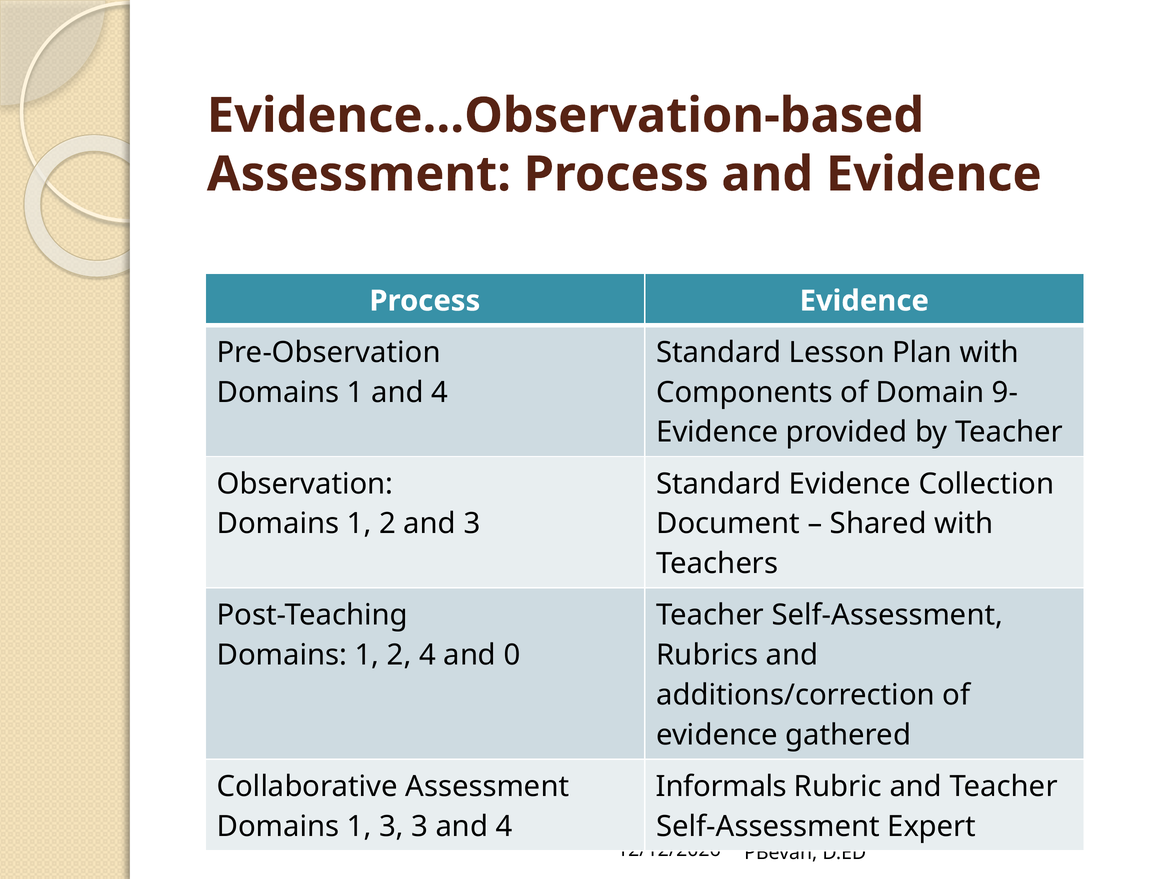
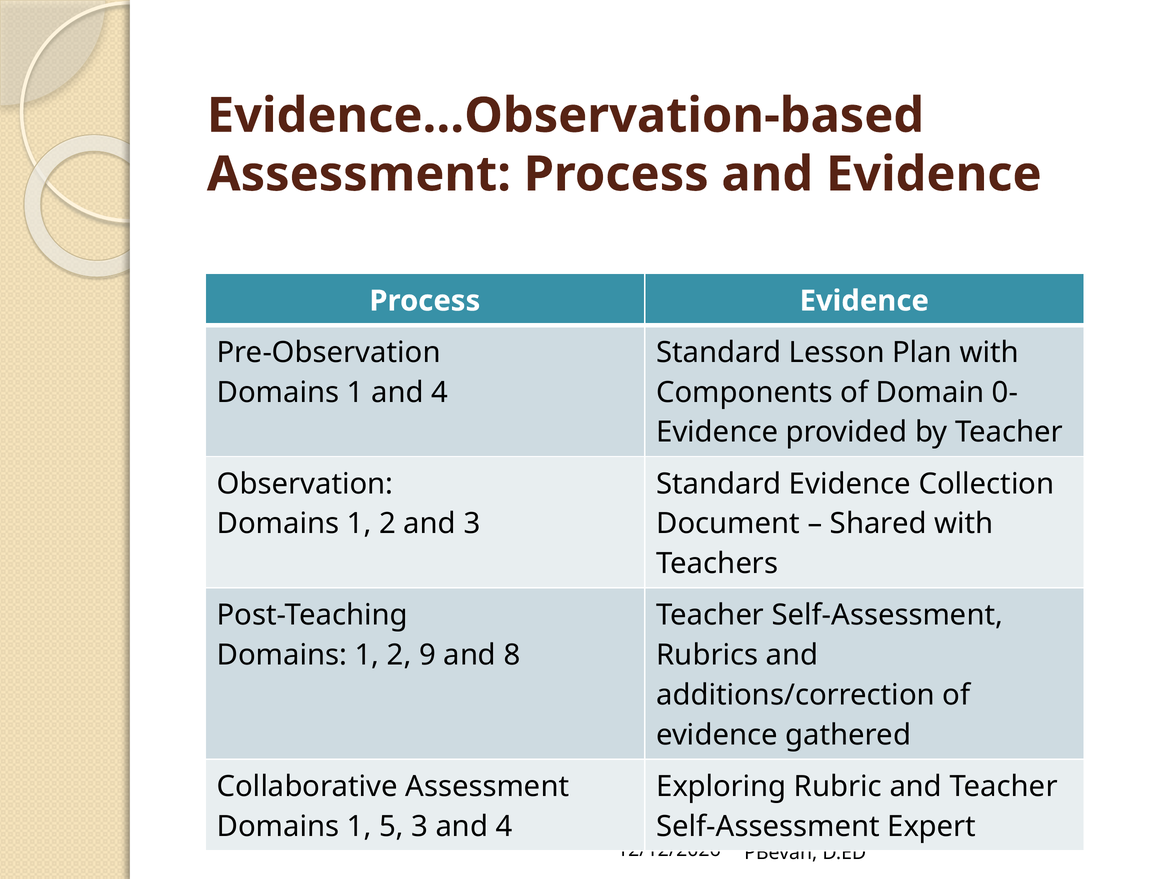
9-: 9- -> 0-
2 4: 4 -> 9
0: 0 -> 8
Informals: Informals -> Exploring
1 3: 3 -> 5
